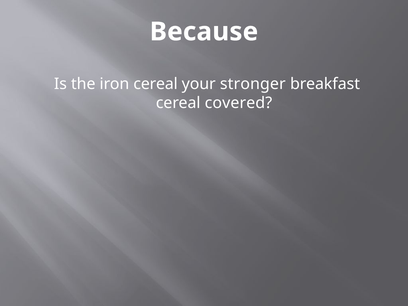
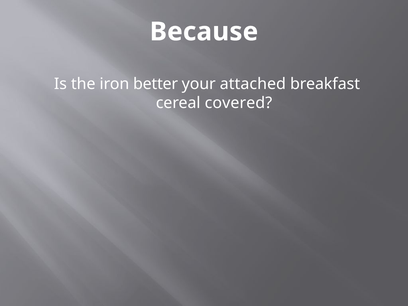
iron cereal: cereal -> better
stronger: stronger -> attached
